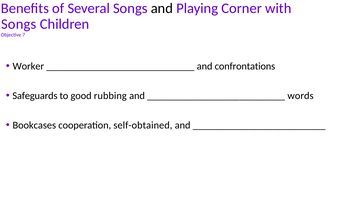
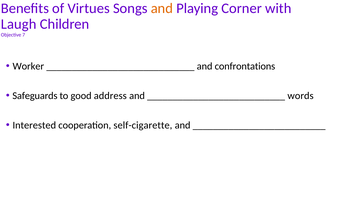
Several: Several -> Virtues
and at (162, 8) colour: black -> orange
Songs at (19, 24): Songs -> Laugh
rubbing: rubbing -> address
Bookcases: Bookcases -> Interested
self-obtained: self-obtained -> self-cigarette
